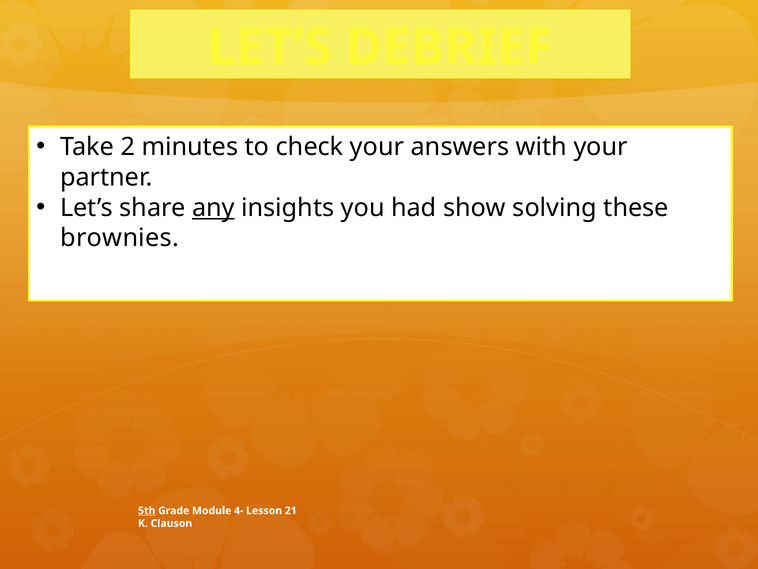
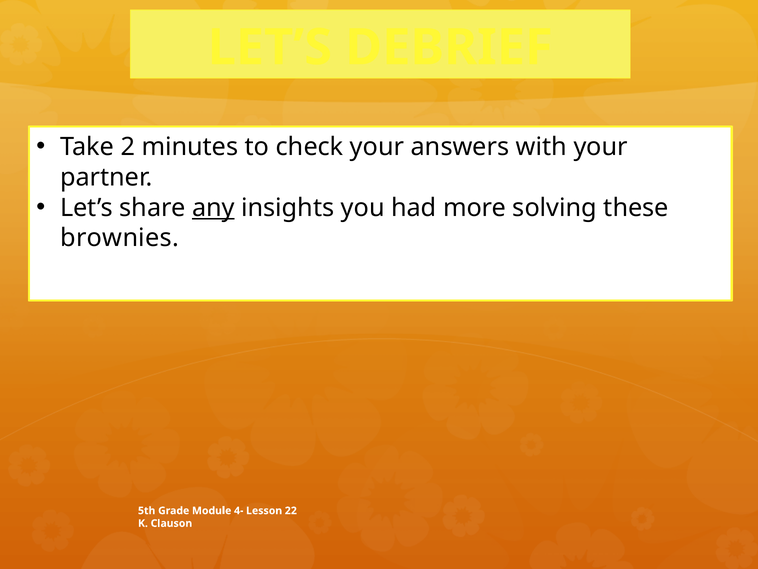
show: show -> more
5th underline: present -> none
21: 21 -> 22
